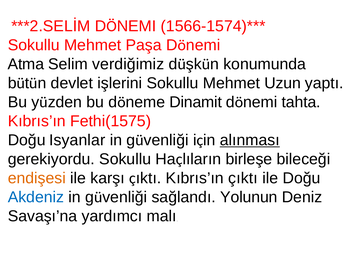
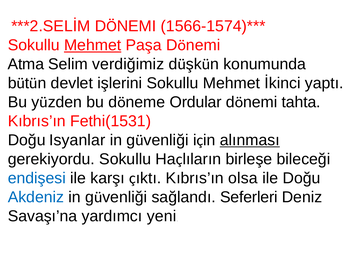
Mehmet at (93, 45) underline: none -> present
Uzun: Uzun -> İkinci
Dinamit: Dinamit -> Ordular
Fethi(1575: Fethi(1575 -> Fethi(1531
endişesi colour: orange -> blue
Kıbrıs’ın çıktı: çıktı -> olsa
Yolunun: Yolunun -> Seferleri
malı: malı -> yeni
